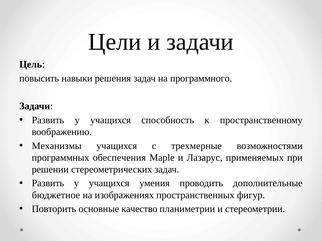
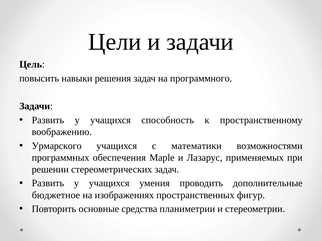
Механизмы: Механизмы -> Урмарского
трехмерные: трехмерные -> математики
качество: качество -> средства
